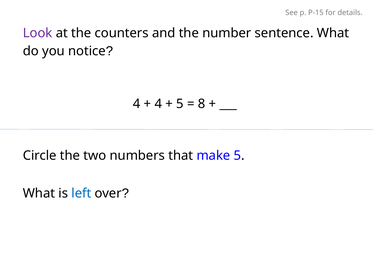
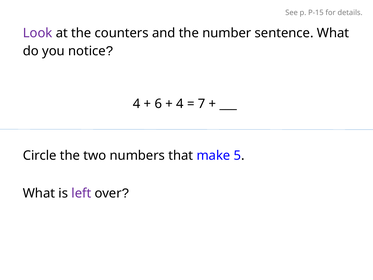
4 at (158, 104): 4 -> 6
5 at (180, 104): 5 -> 4
8: 8 -> 7
left colour: blue -> purple
